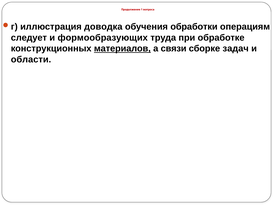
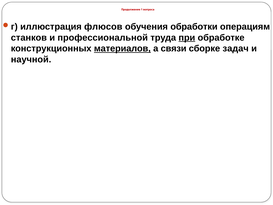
доводка: доводка -> флюсов
следует: следует -> станков
формообразующих: формообразующих -> профессиональной
при underline: none -> present
области: области -> научной
